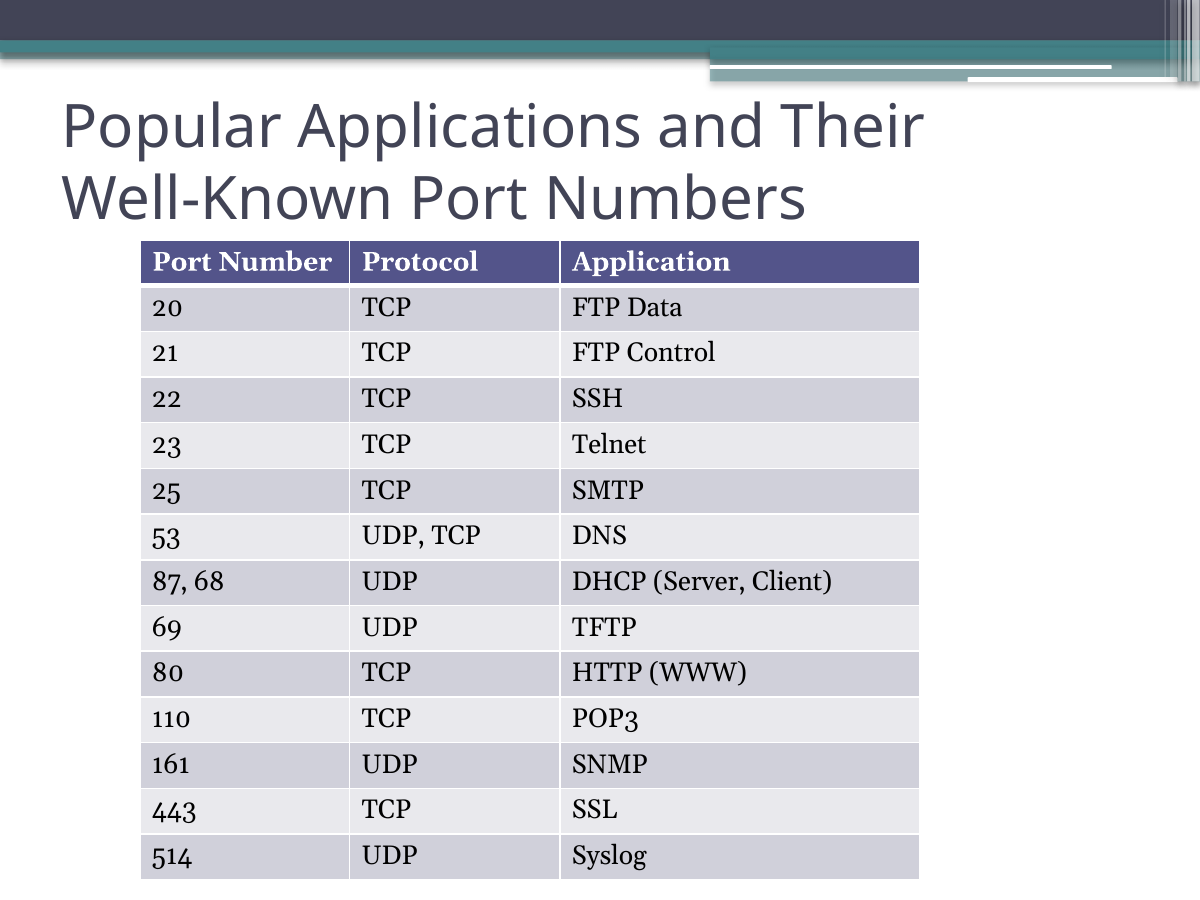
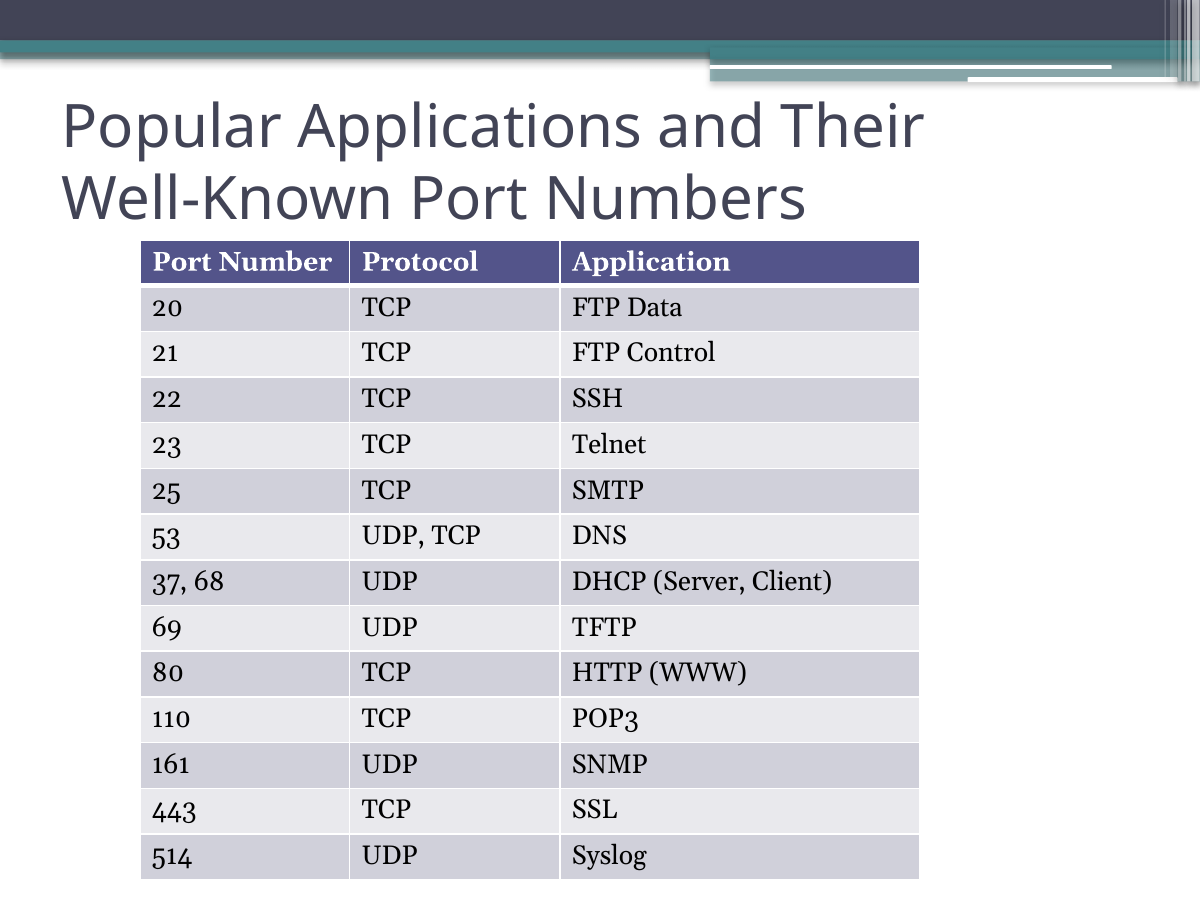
87: 87 -> 37
